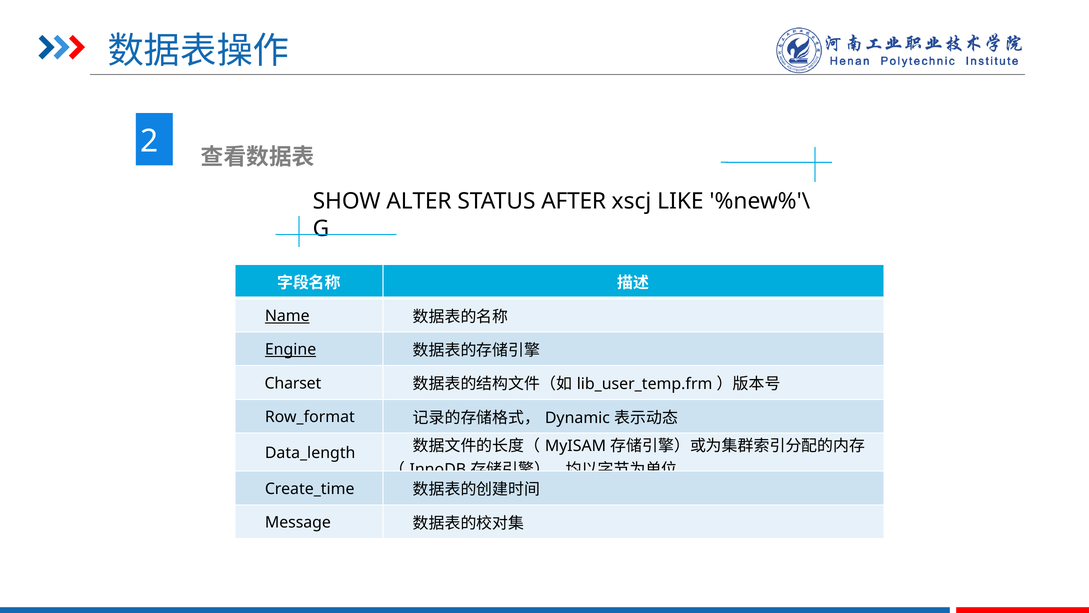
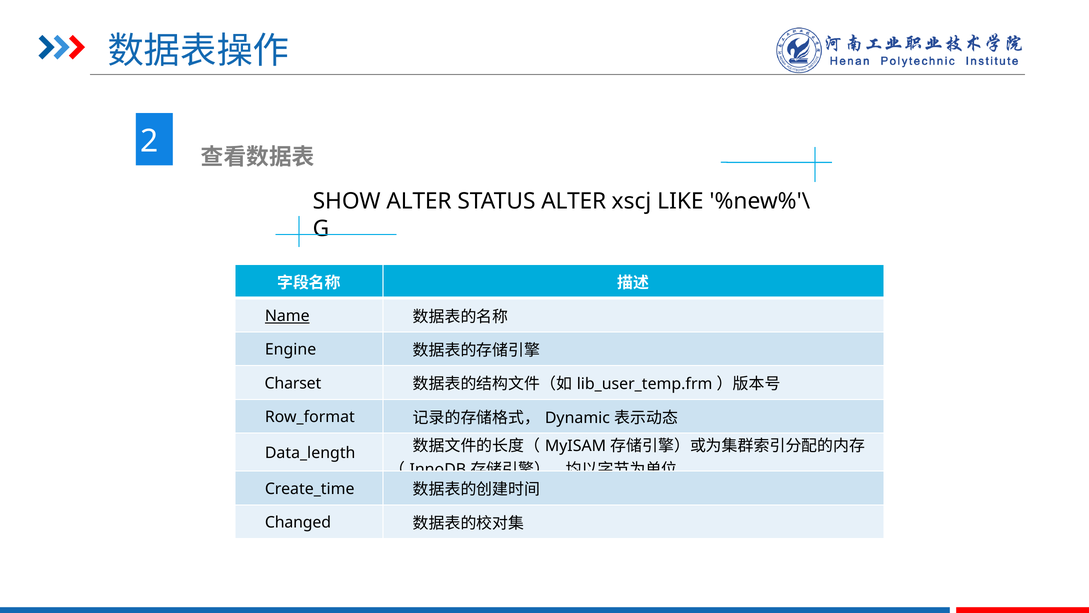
STATUS AFTER: AFTER -> ALTER
Engine underline: present -> none
Message: Message -> Changed
